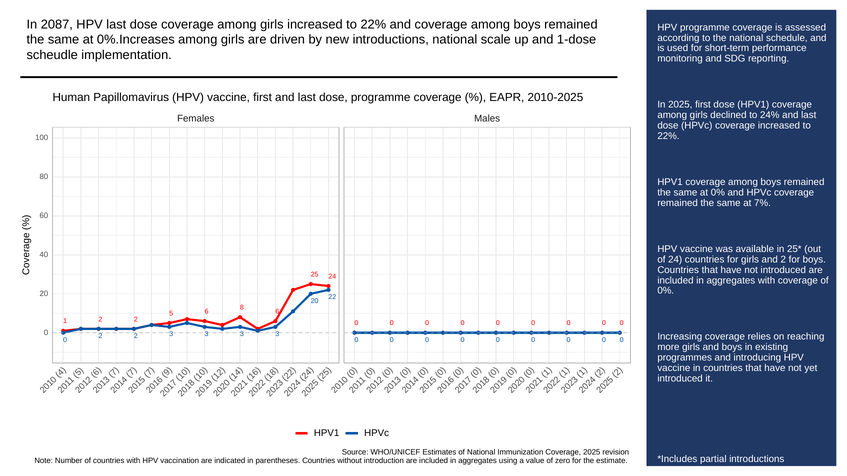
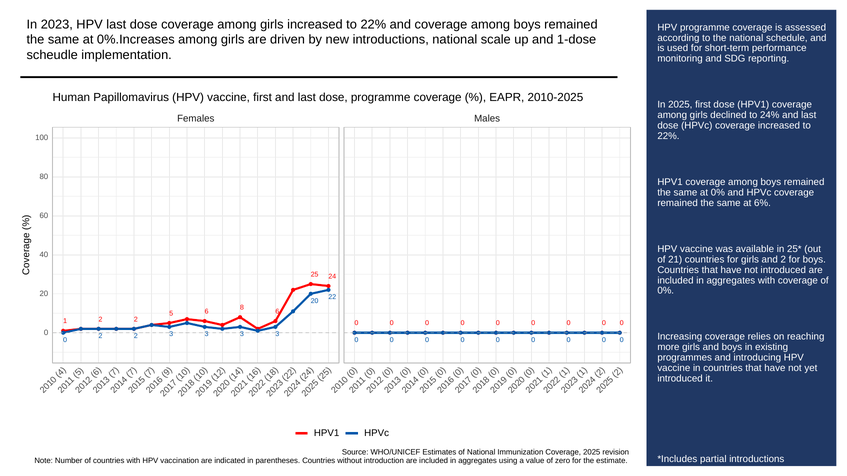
2087: 2087 -> 2023
7%: 7% -> 6%
of 24: 24 -> 21
